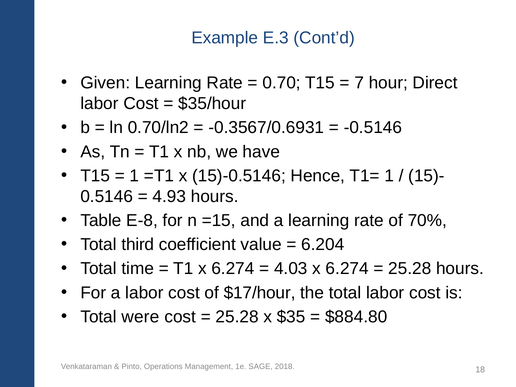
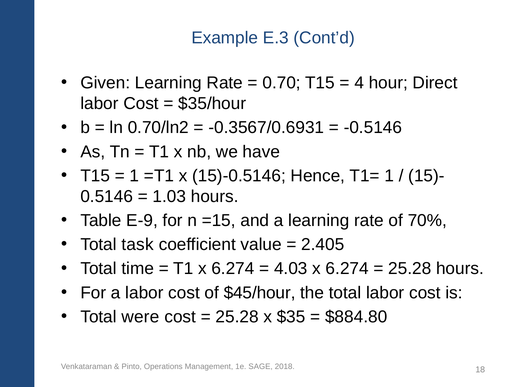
7: 7 -> 4
4.93: 4.93 -> 1.03
E-8: E-8 -> E-9
third: third -> task
6.204: 6.204 -> 2.405
$17/hour: $17/hour -> $45/hour
